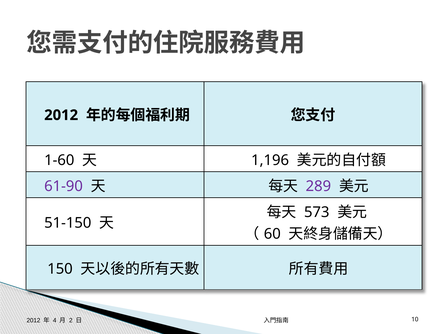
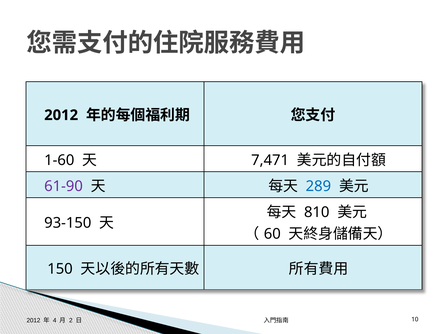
1,196: 1,196 -> 7,471
289 colour: purple -> blue
573: 573 -> 810
51-150: 51-150 -> 93-150
